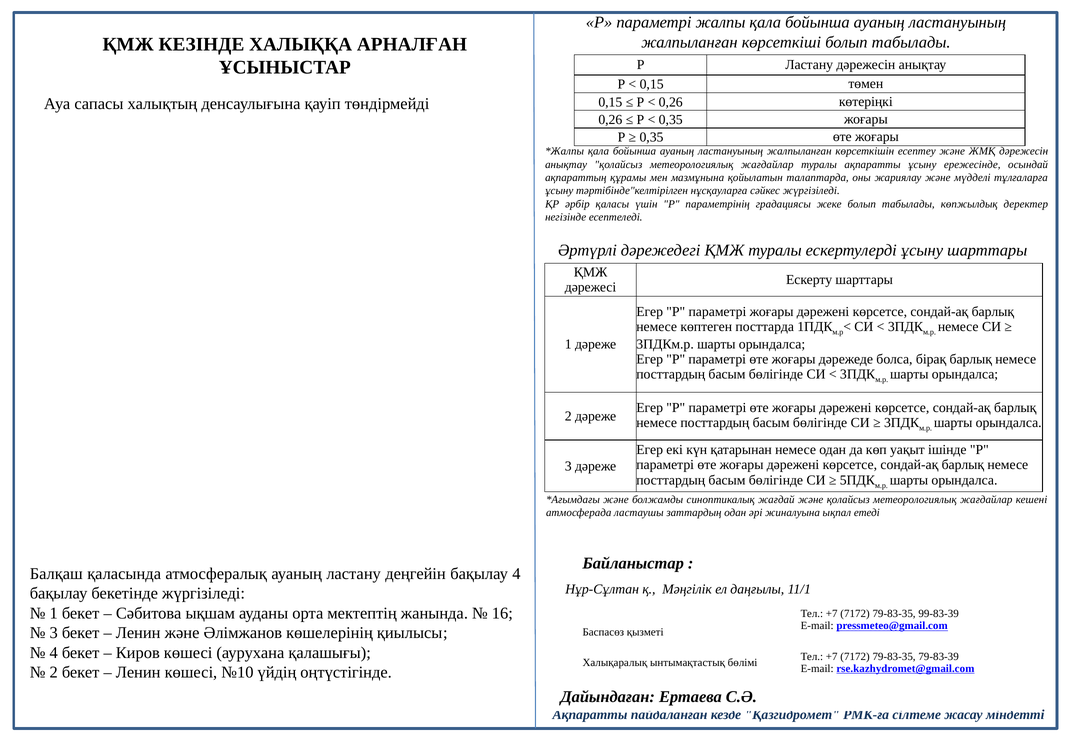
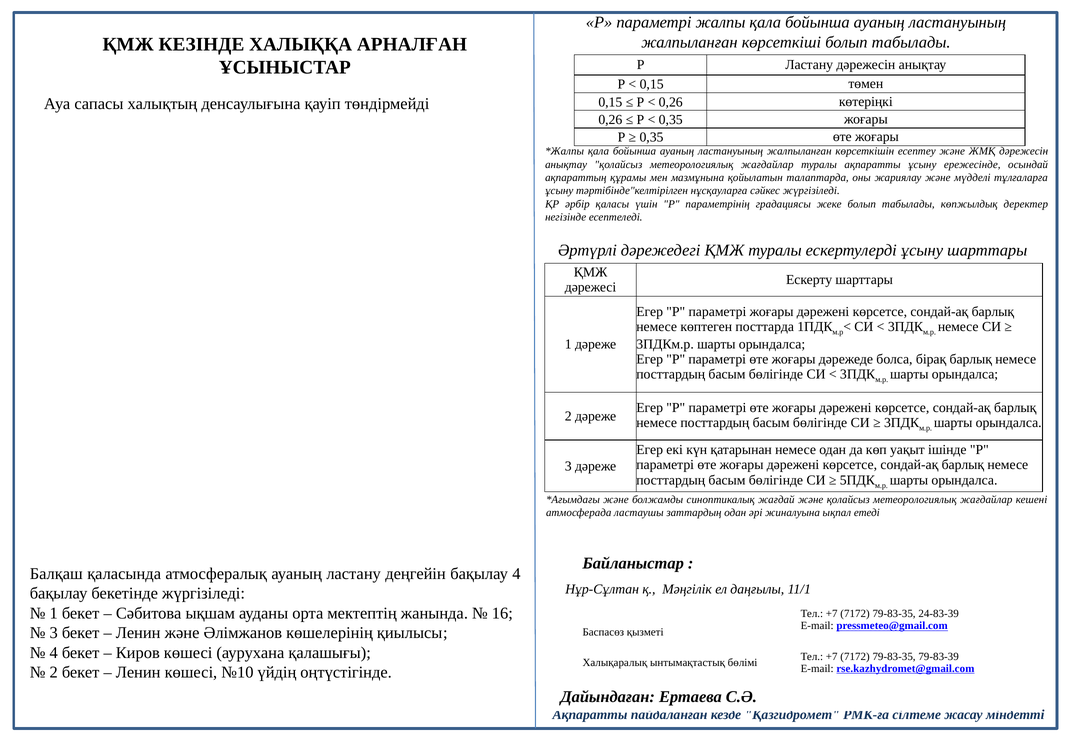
99-83-39: 99-83-39 -> 24-83-39
